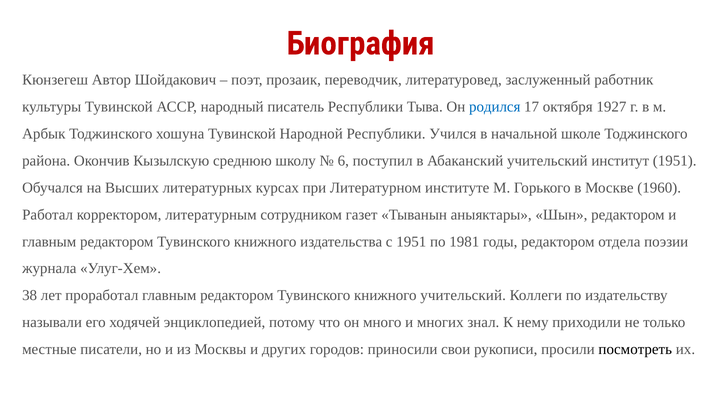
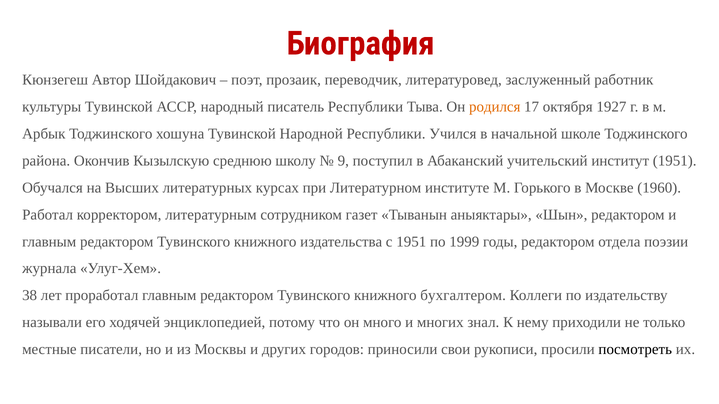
родился colour: blue -> orange
6: 6 -> 9
1981: 1981 -> 1999
книжного учительский: учительский -> бухгалтером
